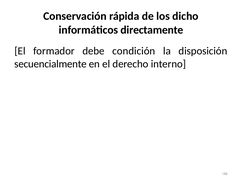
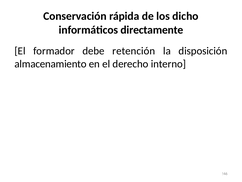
condición: condición -> retención
secuencialmente: secuencialmente -> almacenamiento
